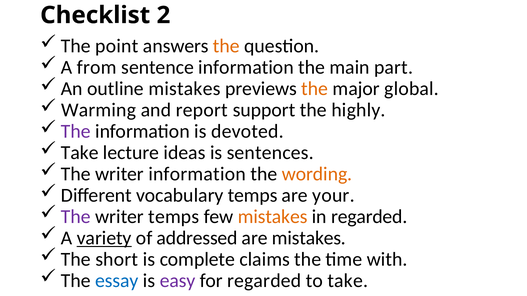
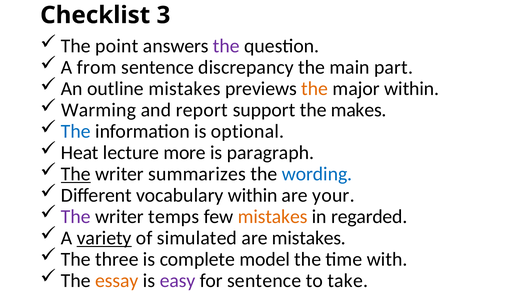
2: 2 -> 3
the at (226, 46) colour: orange -> purple
sentence information: information -> discrepancy
major global: global -> within
highly: highly -> makes
The at (76, 132) colour: purple -> blue
devoted: devoted -> optional
Take at (80, 153): Take -> Heat
ideas: ideas -> more
sentences: sentences -> paragraph
The at (76, 174) underline: none -> present
writer information: information -> summarizes
wording colour: orange -> blue
vocabulary temps: temps -> within
addressed: addressed -> simulated
short: short -> three
claims: claims -> model
essay colour: blue -> orange
for regarded: regarded -> sentence
